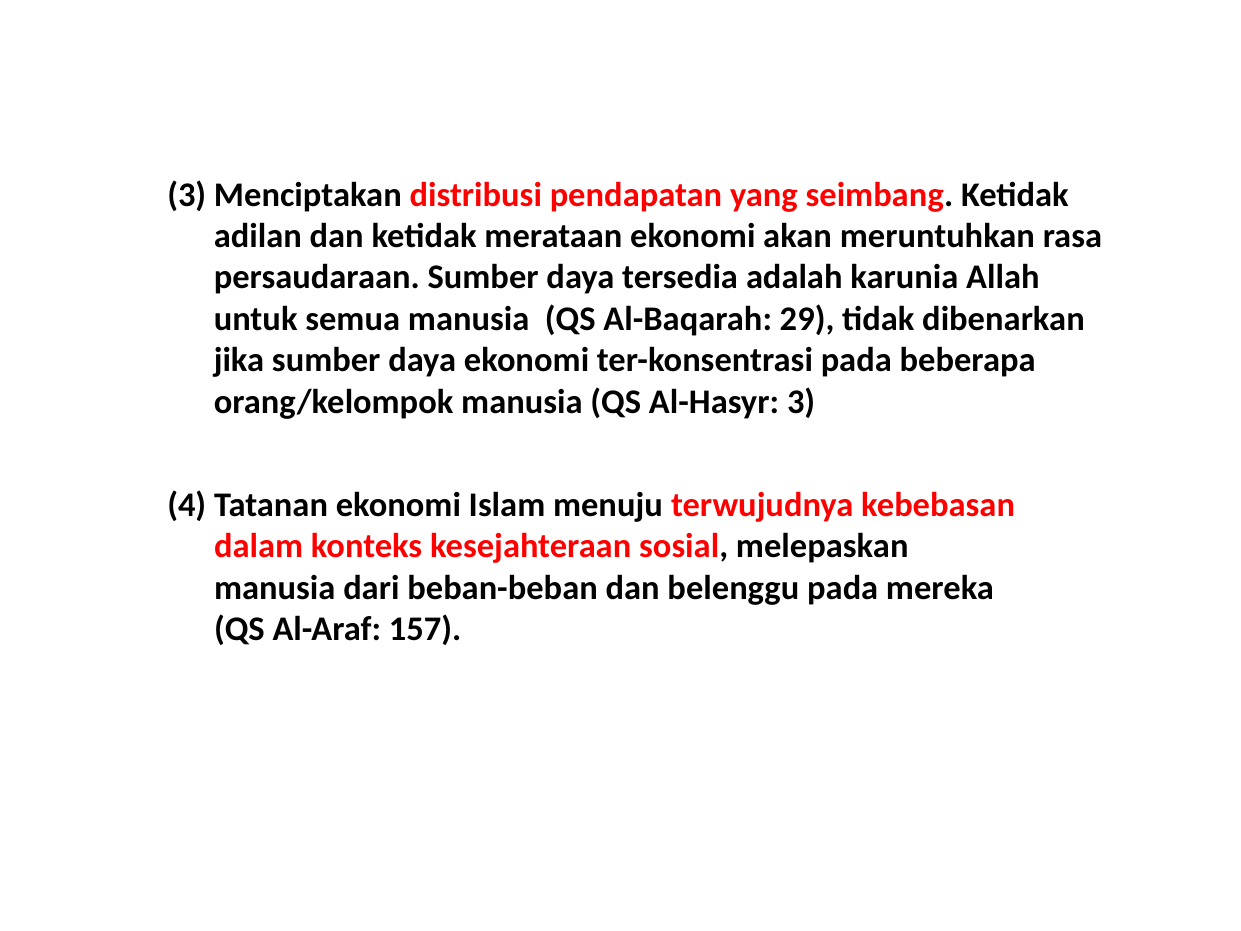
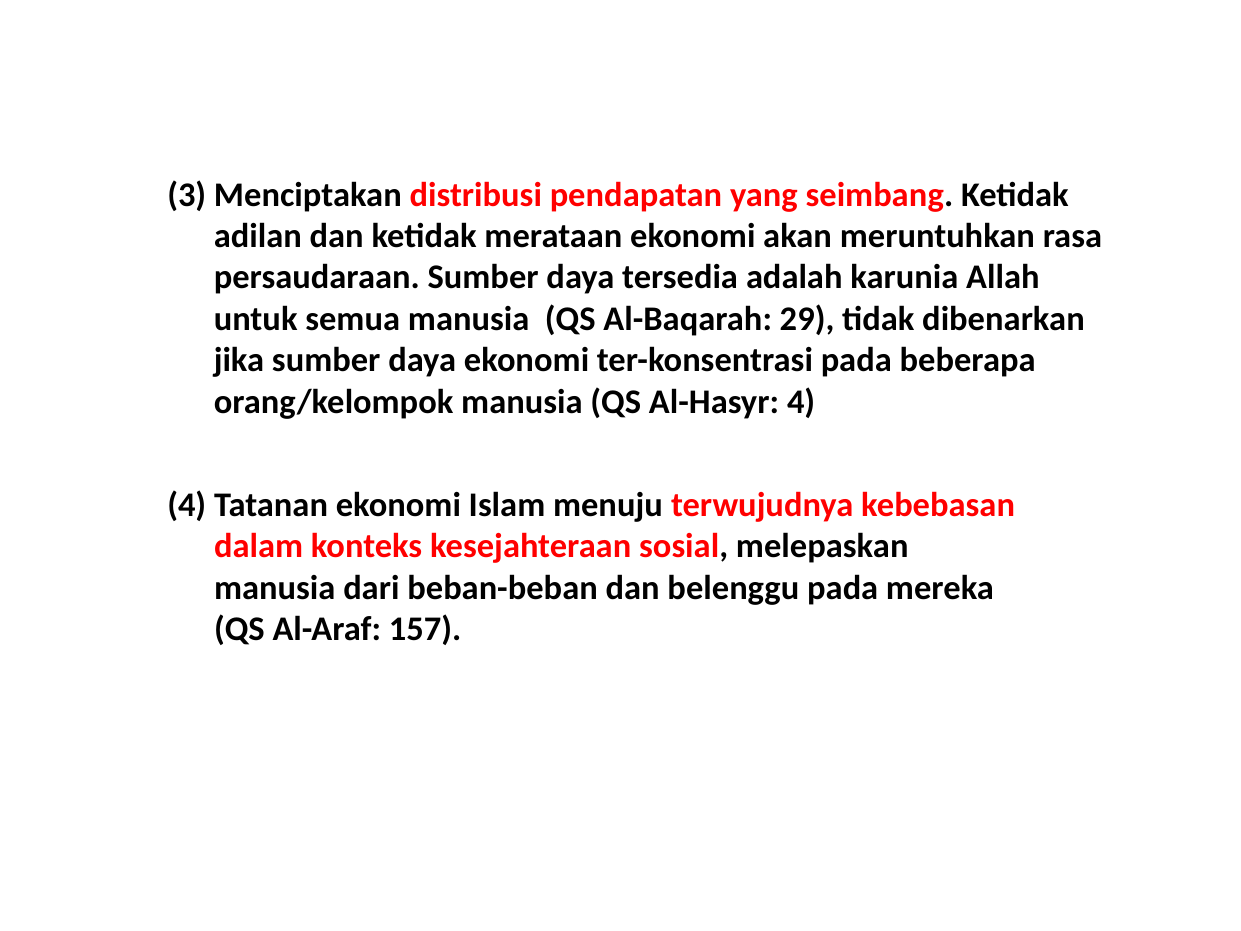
Al-Hasyr 3: 3 -> 4
